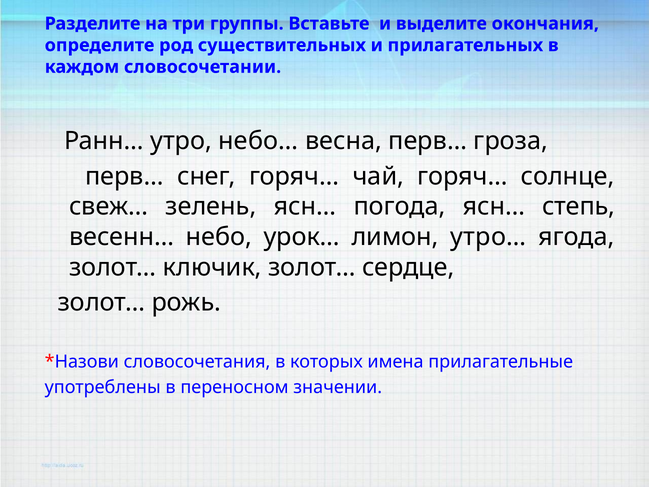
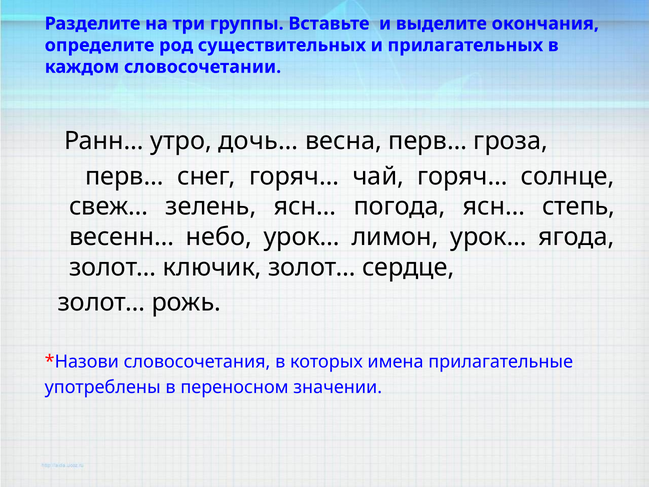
небо…: небо… -> дочь…
лимон утро…: утро… -> урок…
